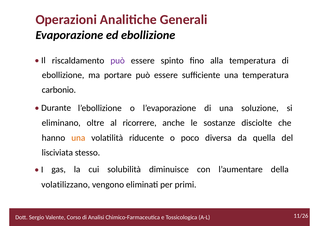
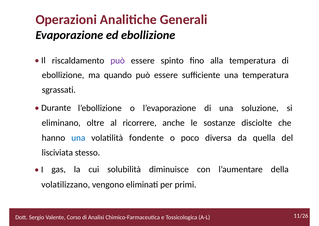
portare: portare -> quando
carbonio: carbonio -> sgrassati
una at (78, 137) colour: orange -> blue
riducente: riducente -> fondente
